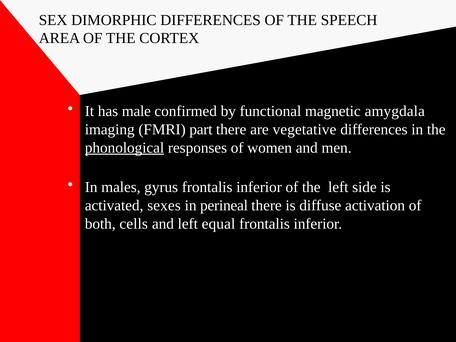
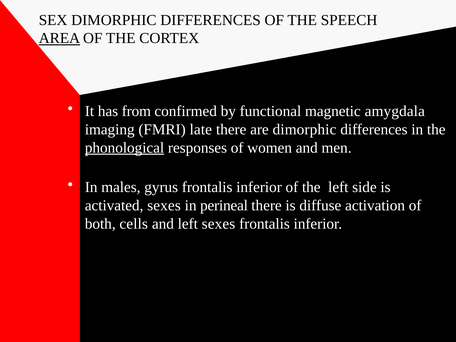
AREA underline: none -> present
male: male -> from
part: part -> late
are vegetative: vegetative -> dimorphic
left equal: equal -> sexes
